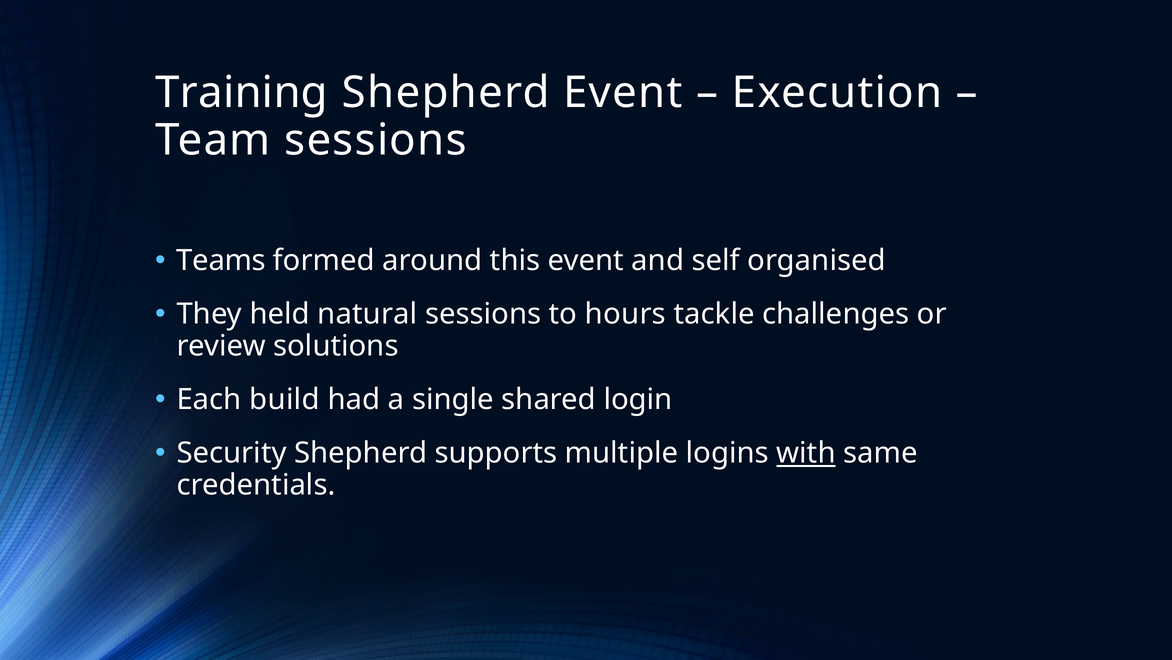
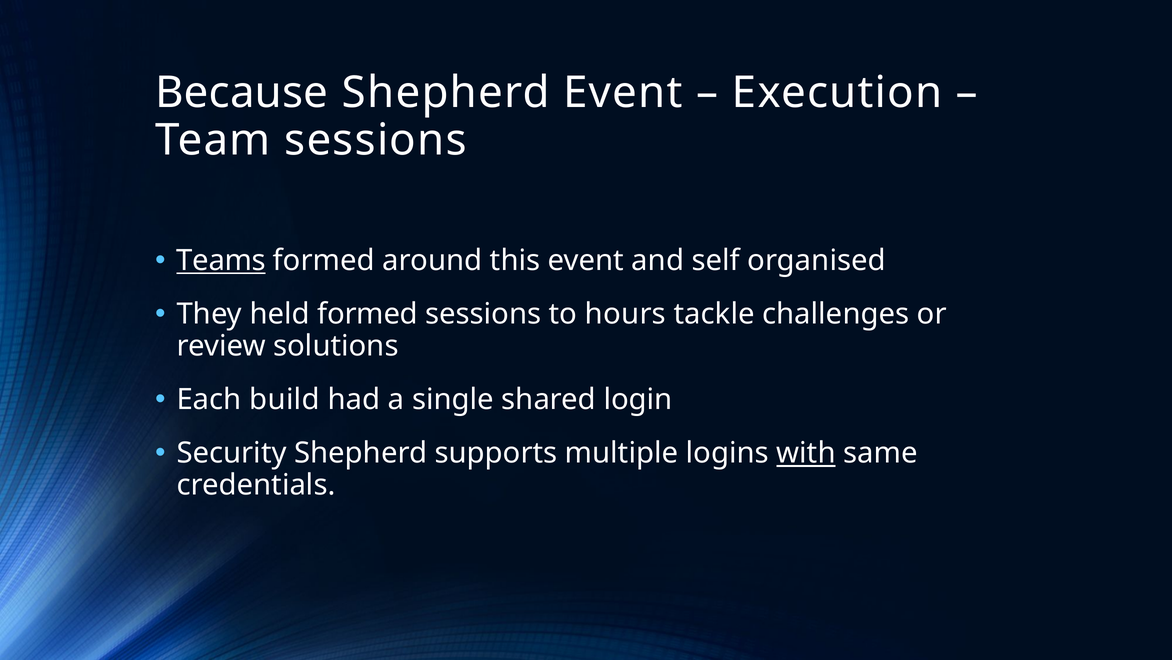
Training: Training -> Because
Teams underline: none -> present
held natural: natural -> formed
